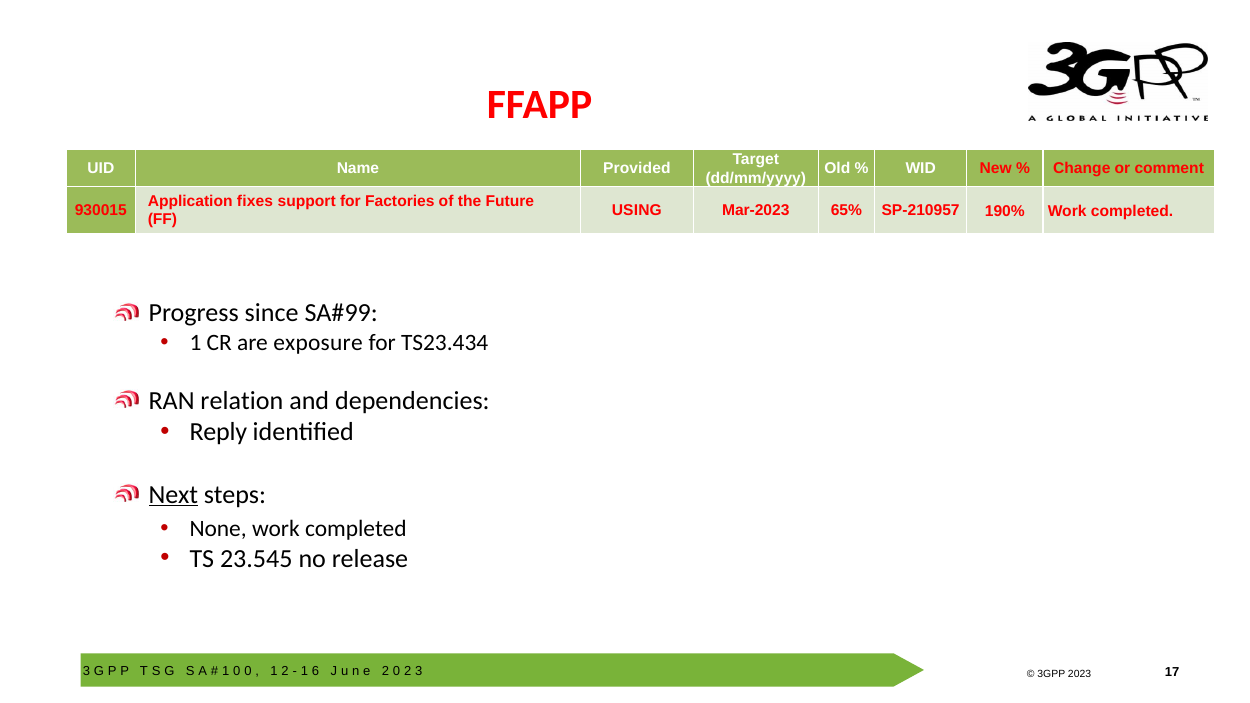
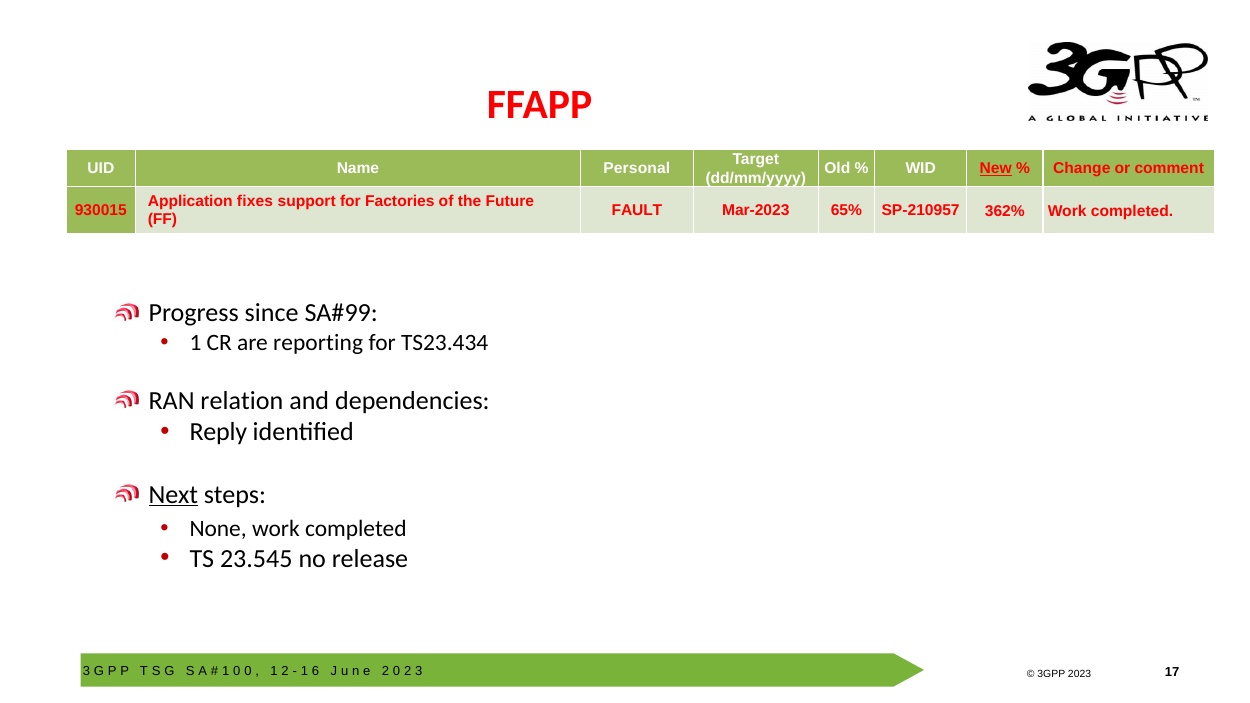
Provided: Provided -> Personal
New underline: none -> present
USING: USING -> FAULT
190%: 190% -> 362%
exposure: exposure -> reporting
